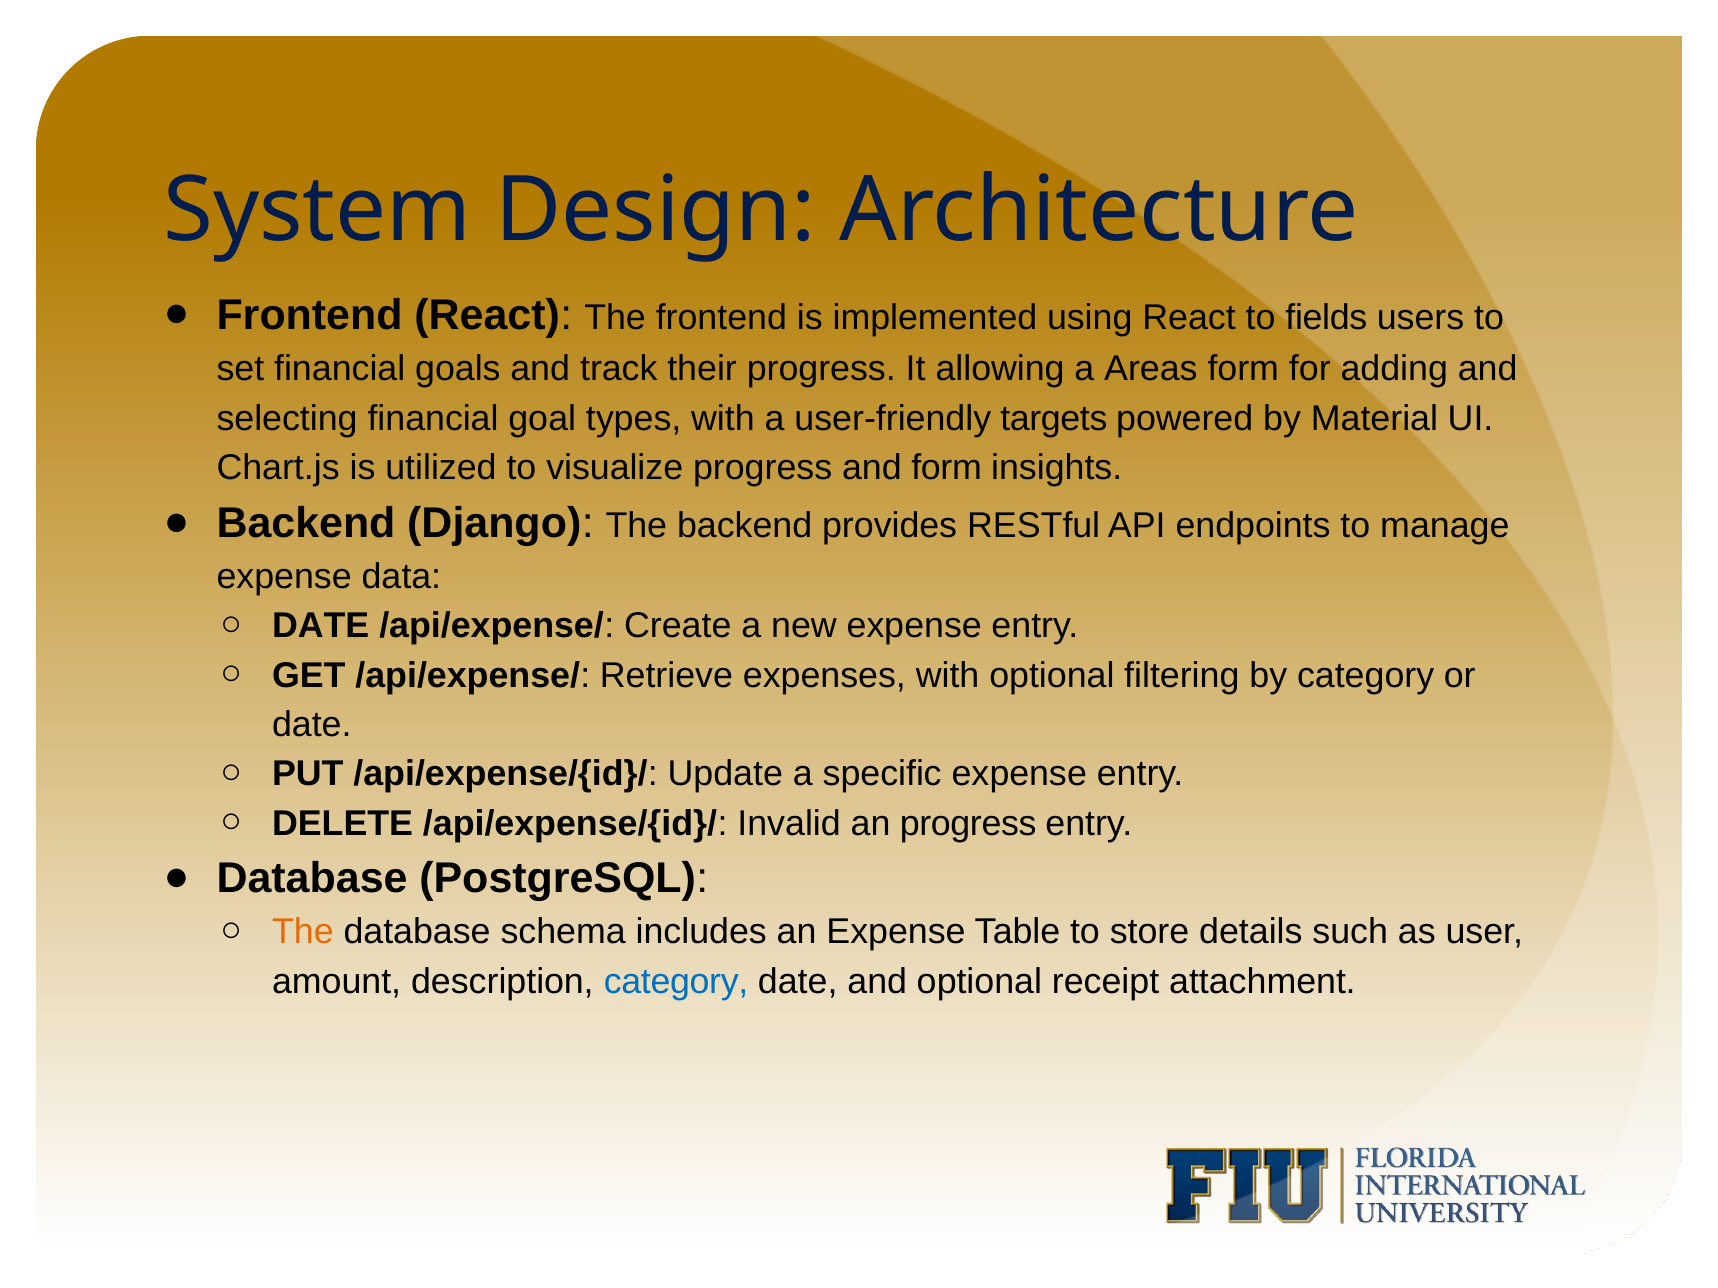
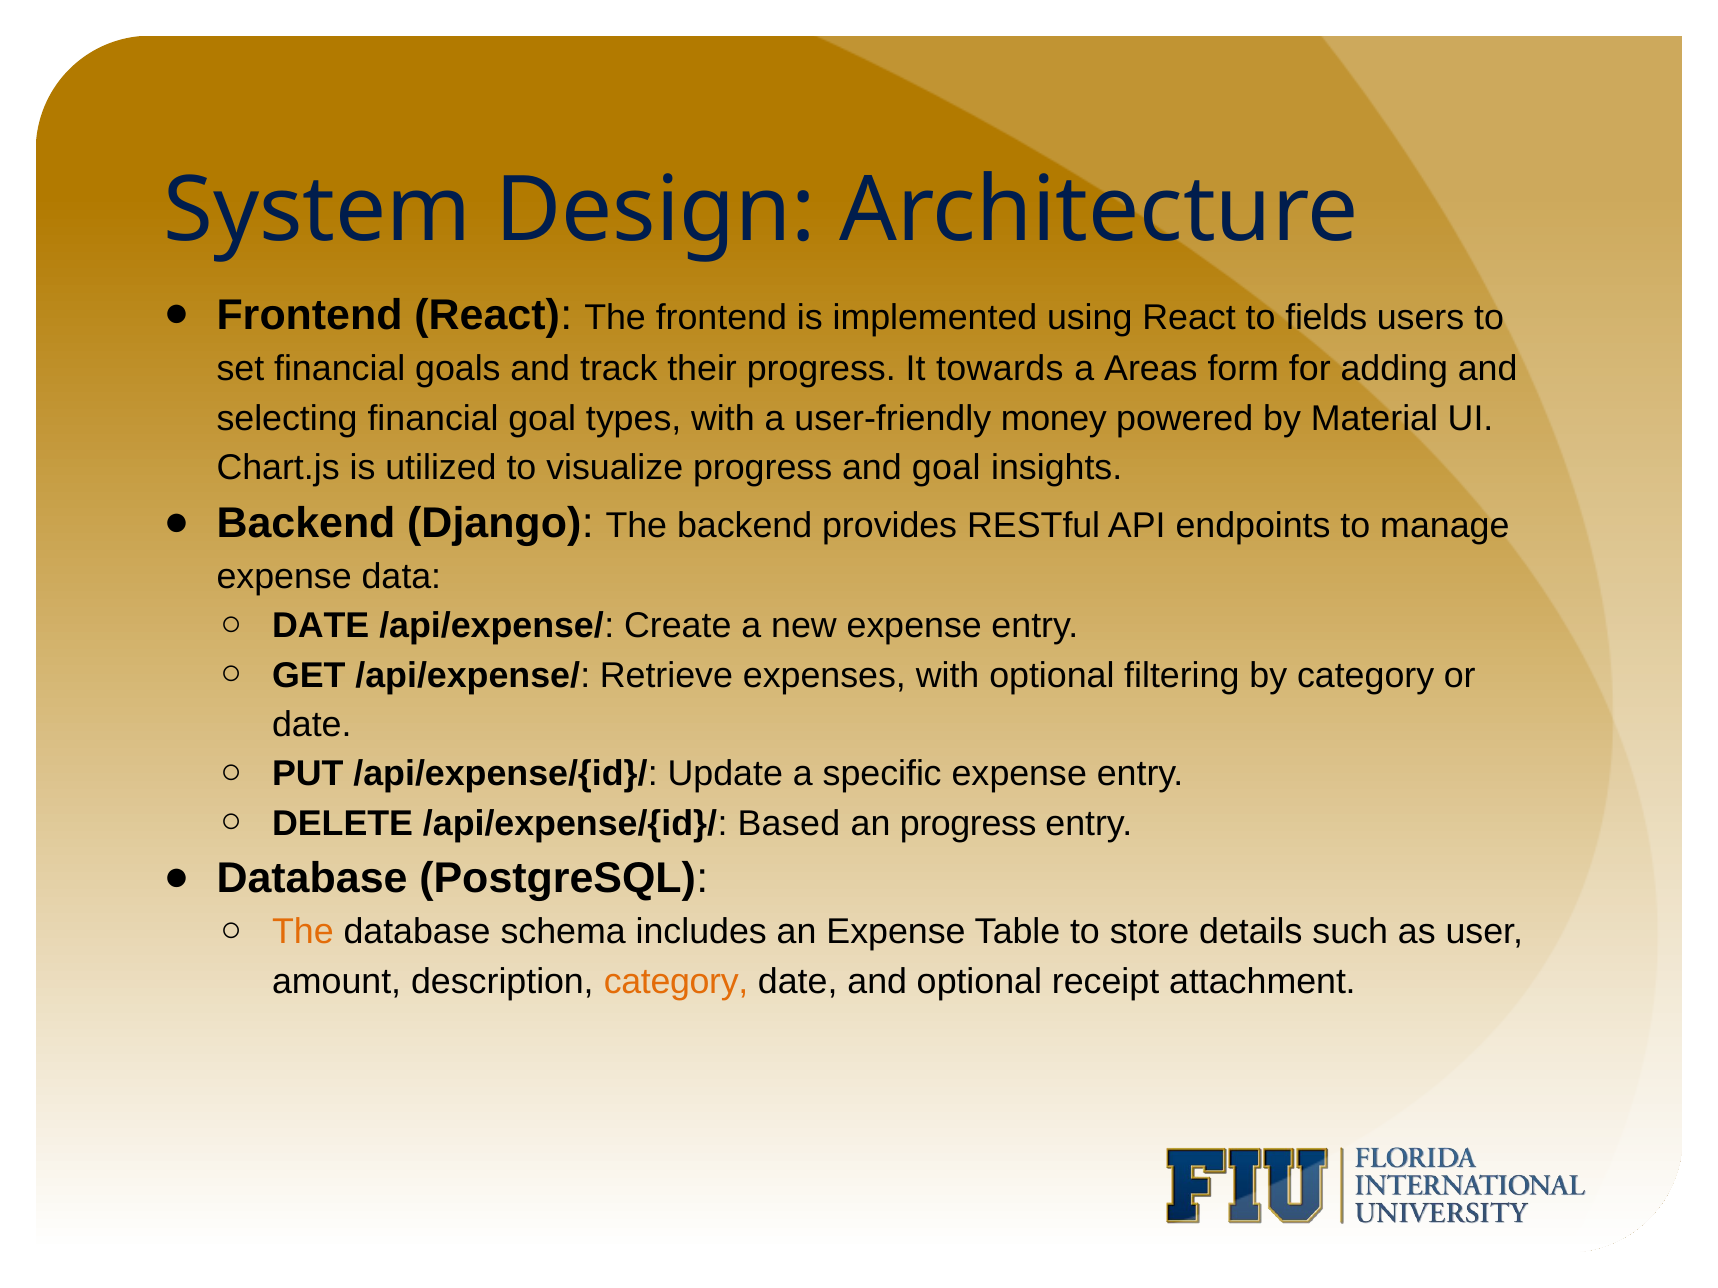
allowing: allowing -> towards
targets: targets -> money
and form: form -> goal
Invalid: Invalid -> Based
category at (676, 982) colour: blue -> orange
